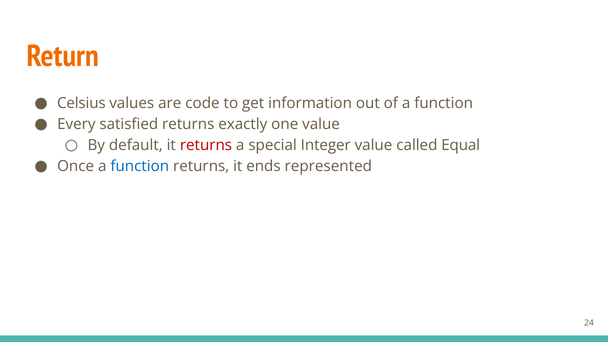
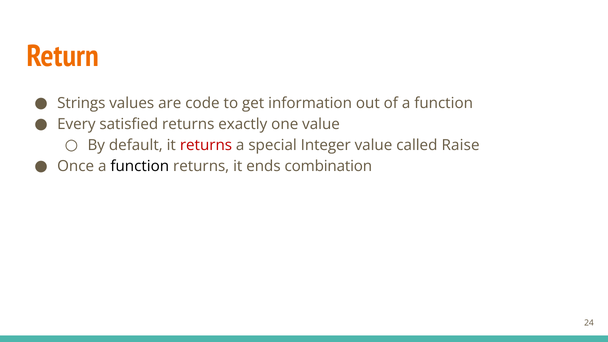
Celsius: Celsius -> Strings
Equal: Equal -> Raise
function at (140, 166) colour: blue -> black
represented: represented -> combination
